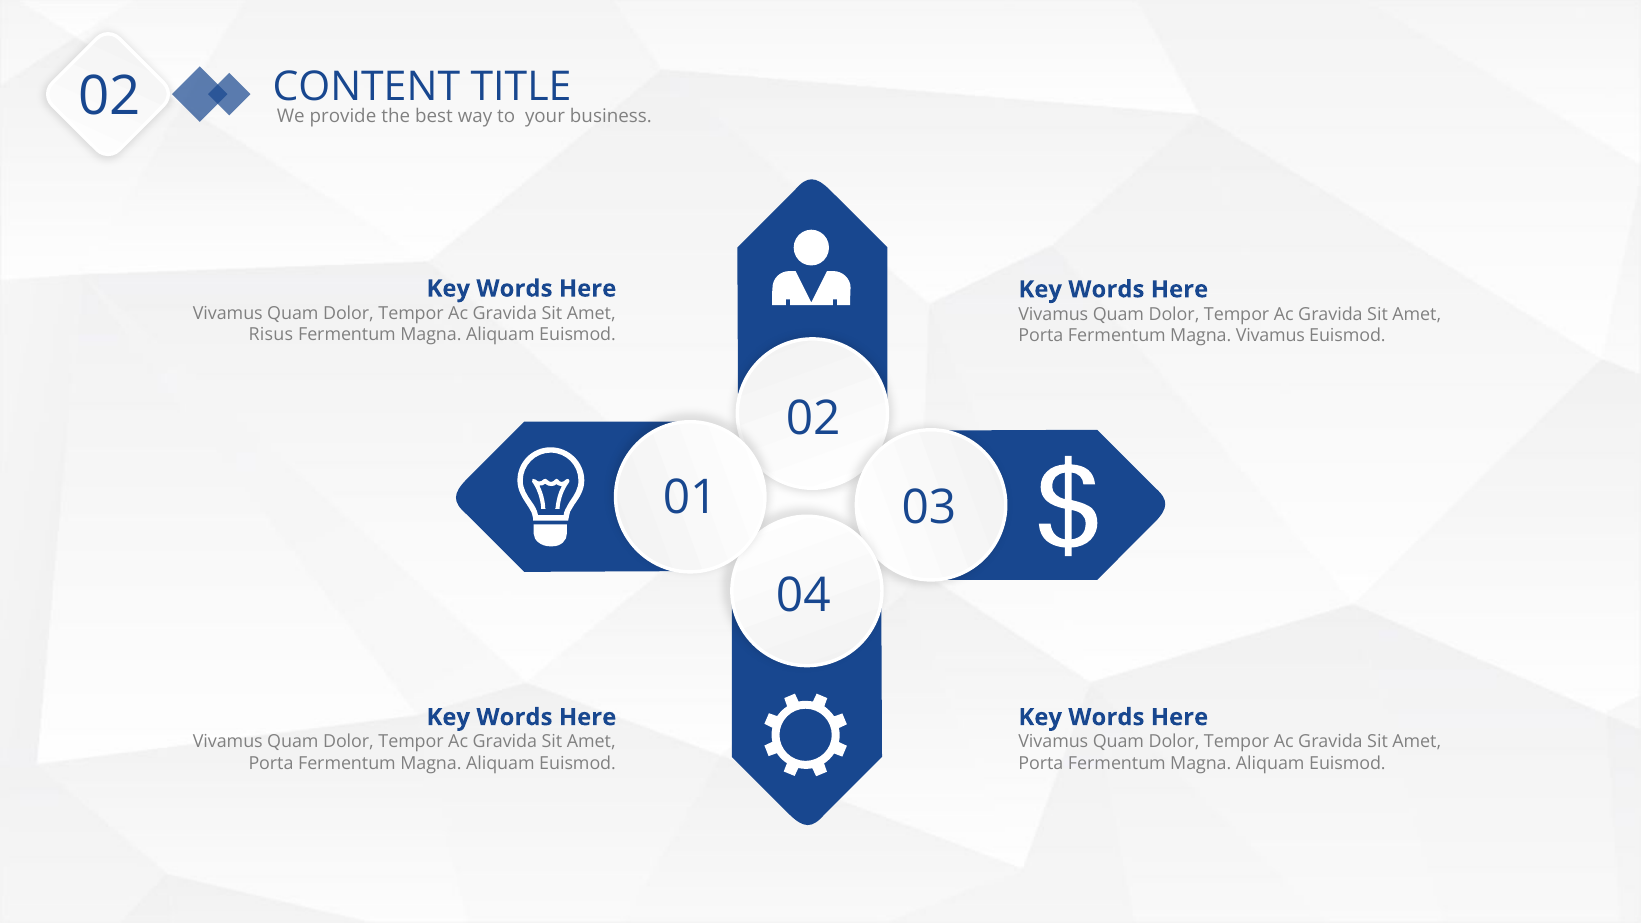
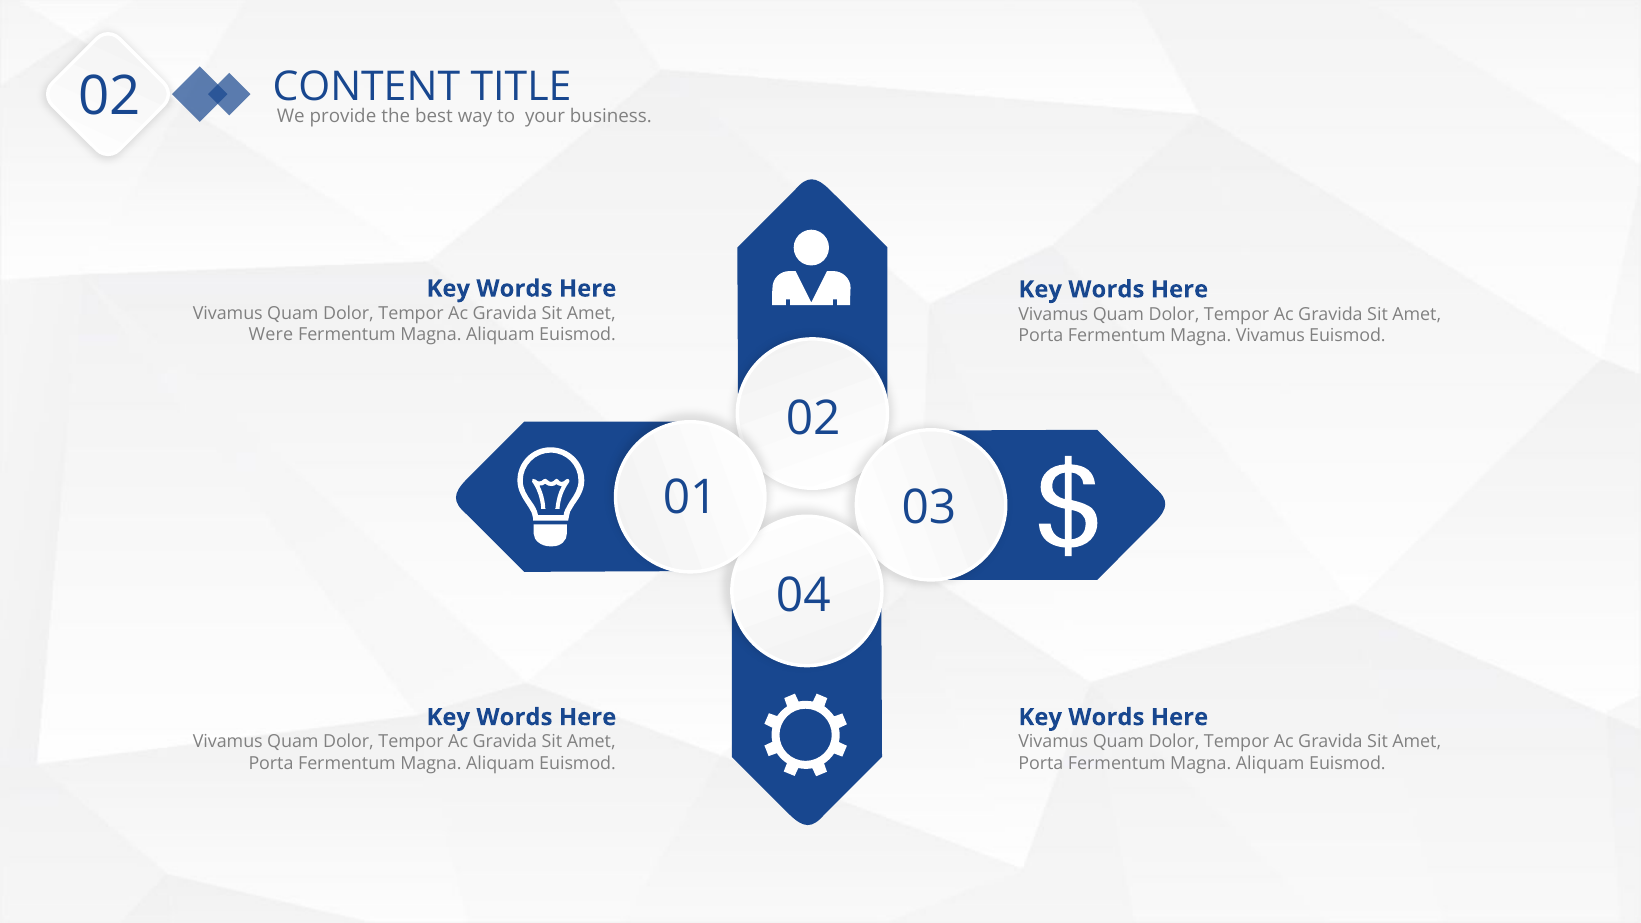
Risus: Risus -> Were
